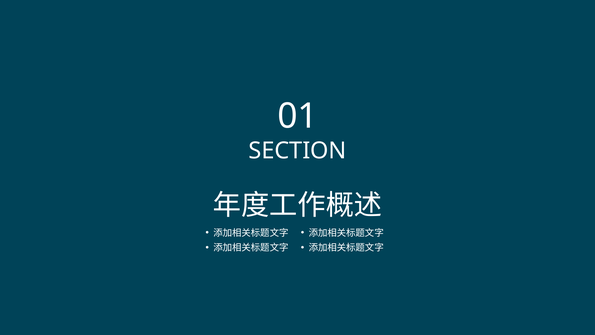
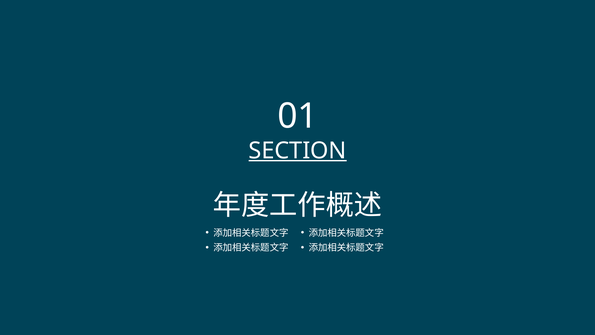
SECTION underline: none -> present
